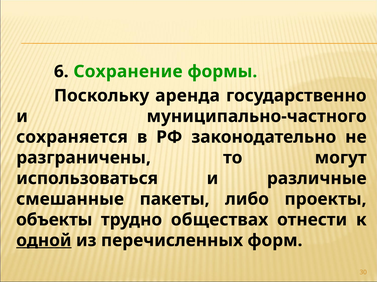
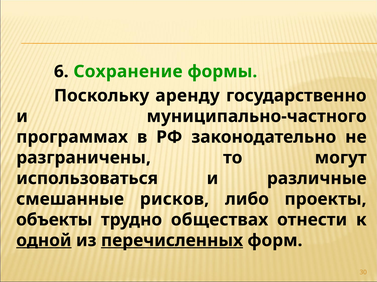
аренда: аренда -> аренду
сохраняется: сохраняется -> программах
пакеты: пакеты -> рисков
перечисленных underline: none -> present
